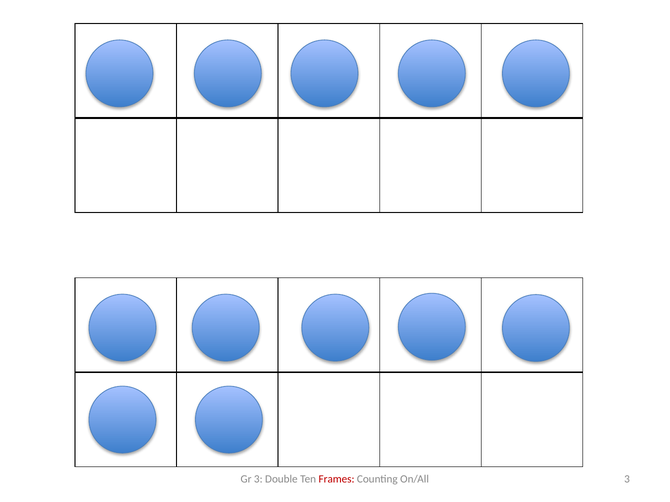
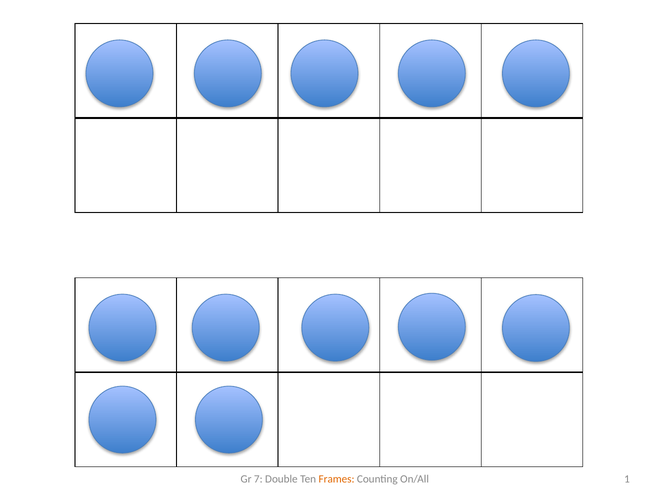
Gr 3: 3 -> 7
Frames colour: red -> orange
On/All 3: 3 -> 1
